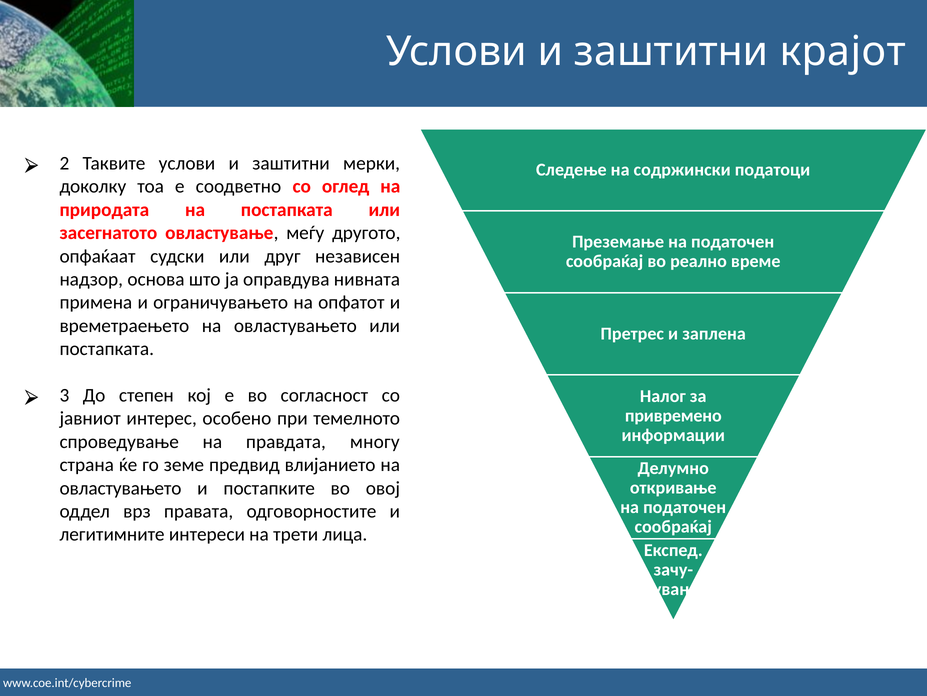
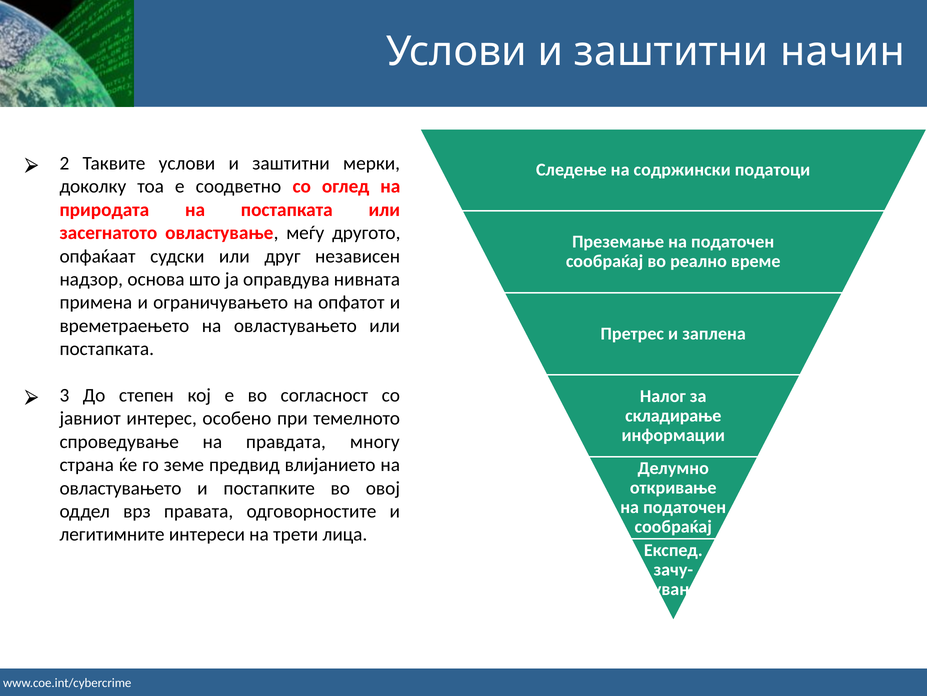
крајот: крајот -> начин
привремено: привремено -> складирање
